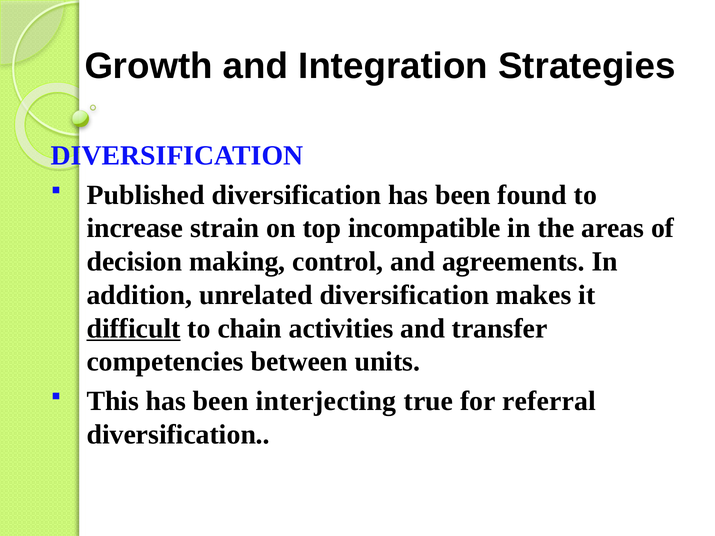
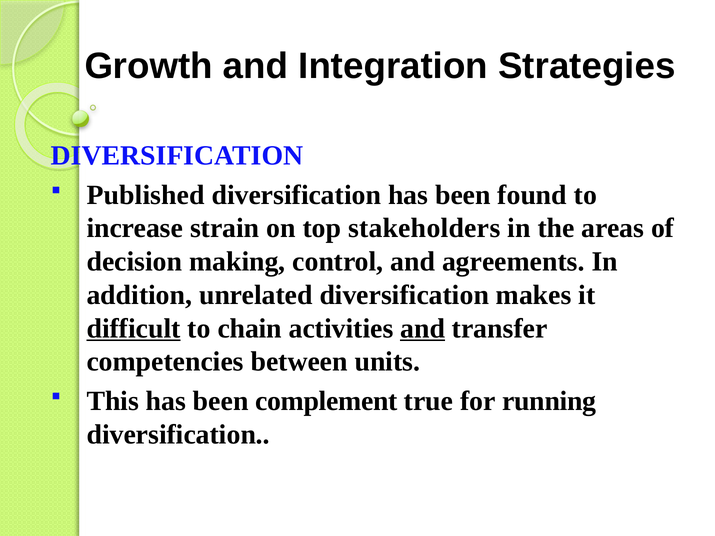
incompatible: incompatible -> stakeholders
and at (423, 329) underline: none -> present
interjecting: interjecting -> complement
referral: referral -> running
